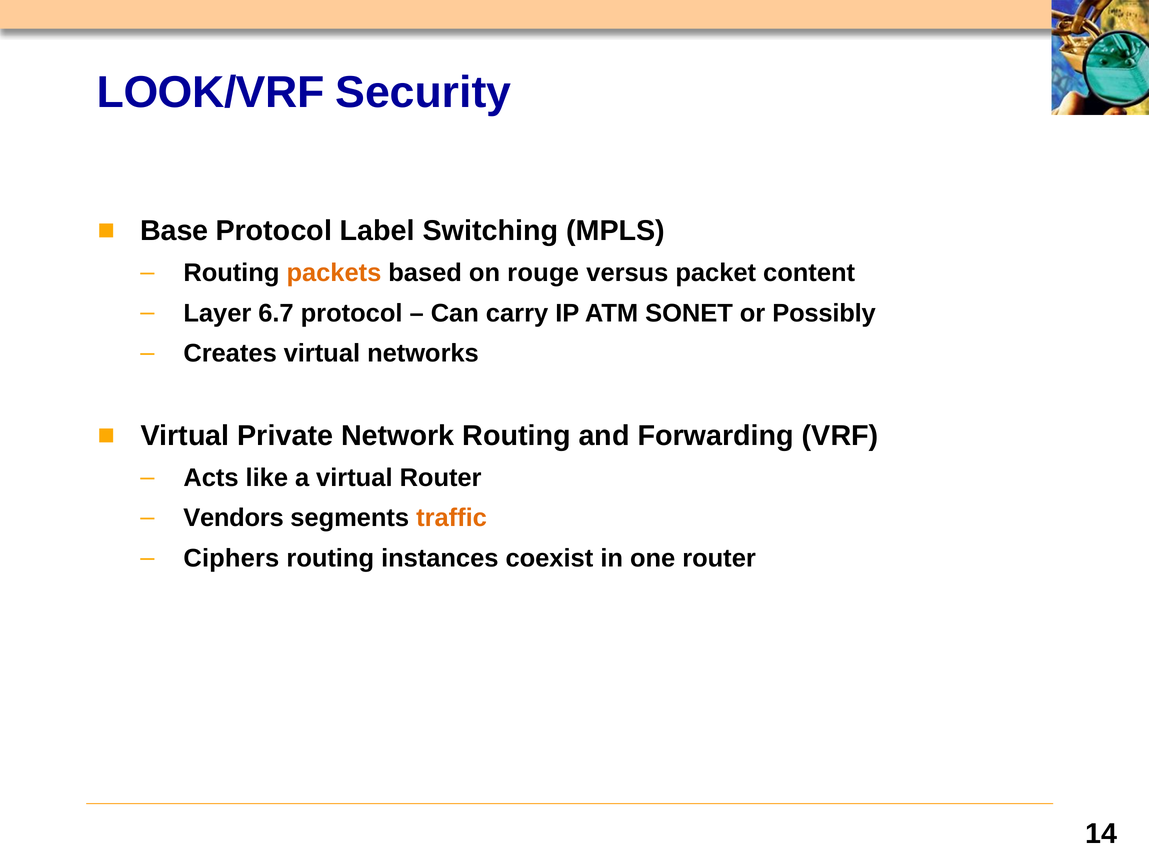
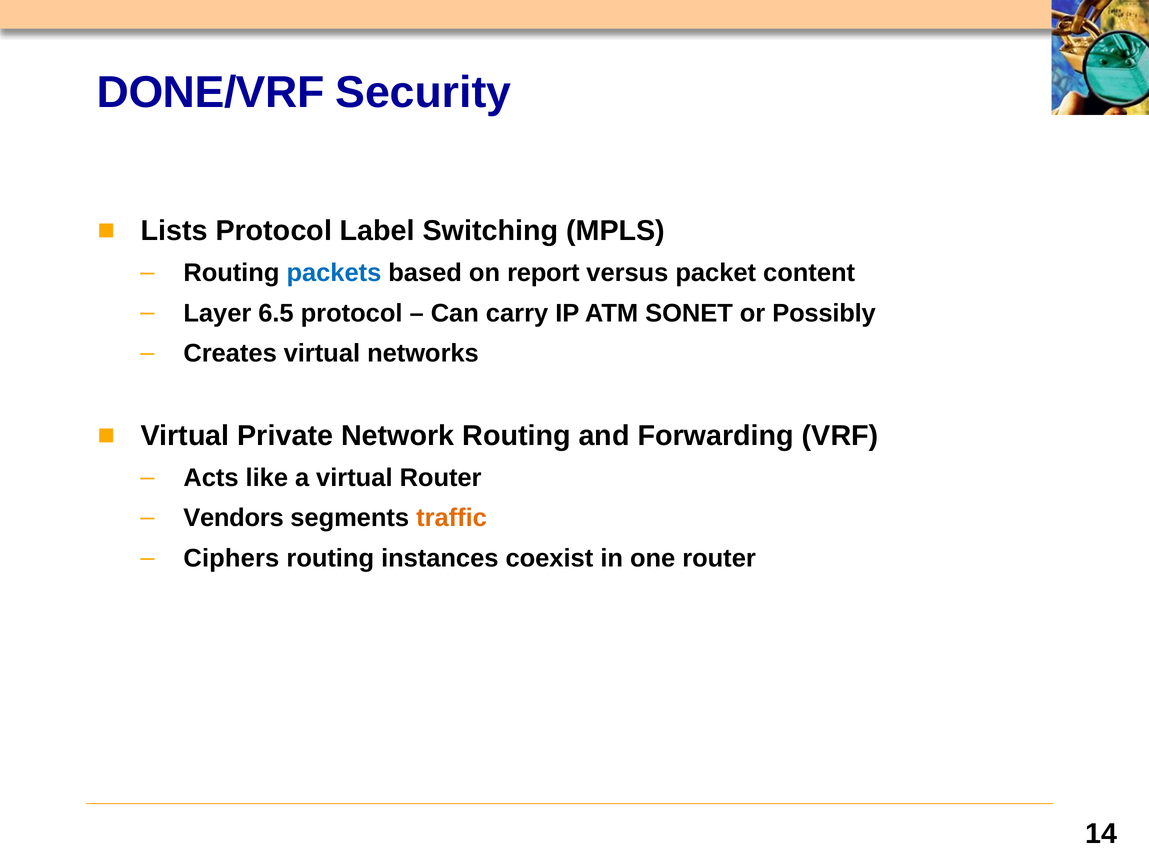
LOOK/VRF: LOOK/VRF -> DONE/VRF
Base: Base -> Lists
packets colour: orange -> blue
rouge: rouge -> report
6.7: 6.7 -> 6.5
